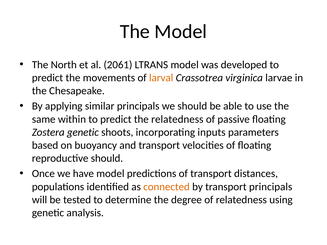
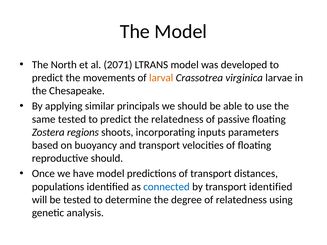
2061: 2061 -> 2071
same within: within -> tested
Zostera genetic: genetic -> regions
connected colour: orange -> blue
transport principals: principals -> identified
